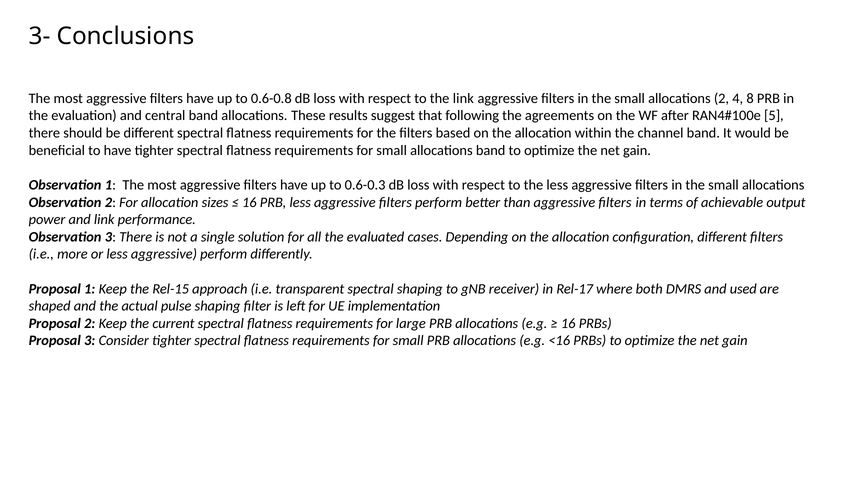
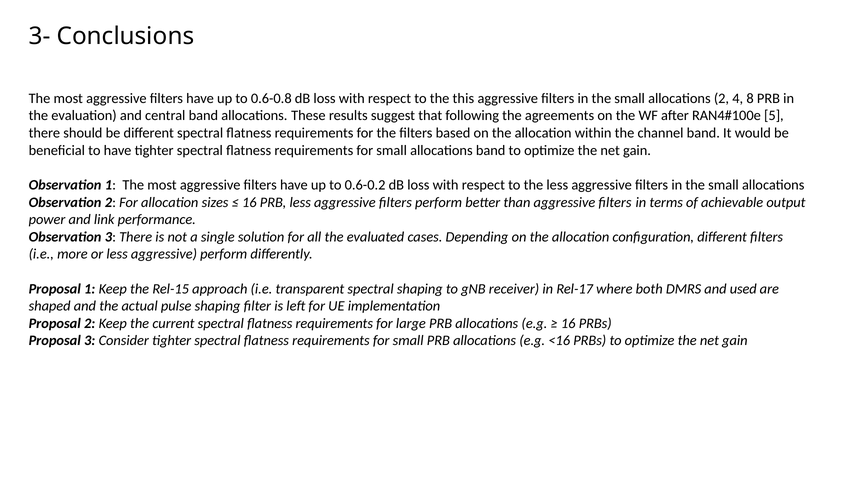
the link: link -> this
0.6-0.3: 0.6-0.3 -> 0.6-0.2
